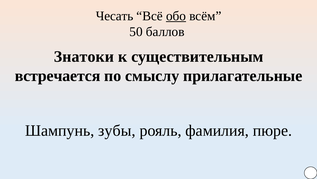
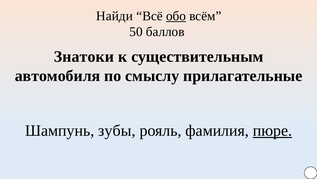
Чесать: Чесать -> Найди
встречается: встречается -> автомобиля
пюре underline: none -> present
